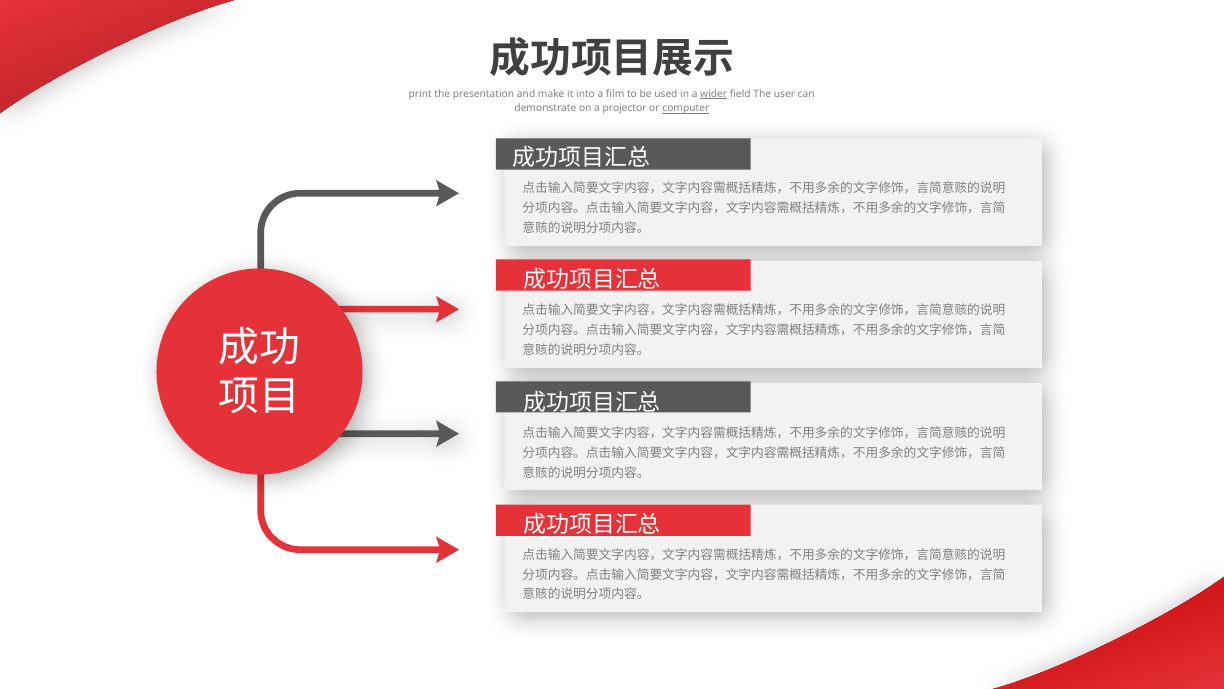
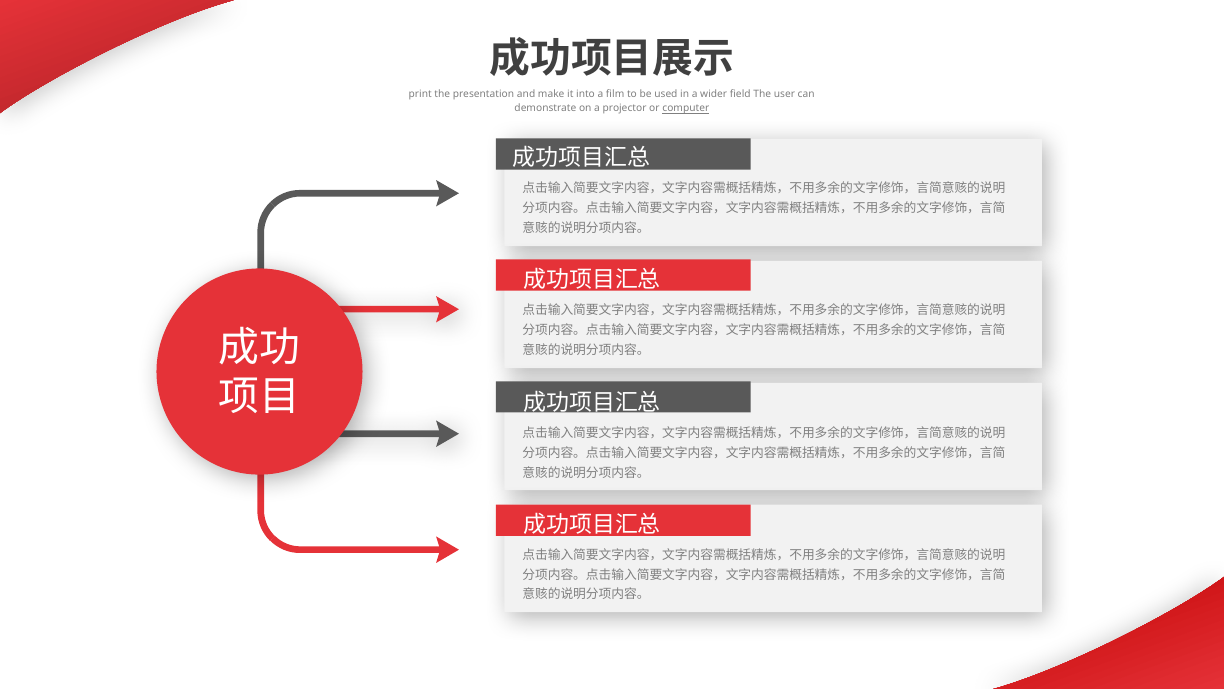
wider underline: present -> none
